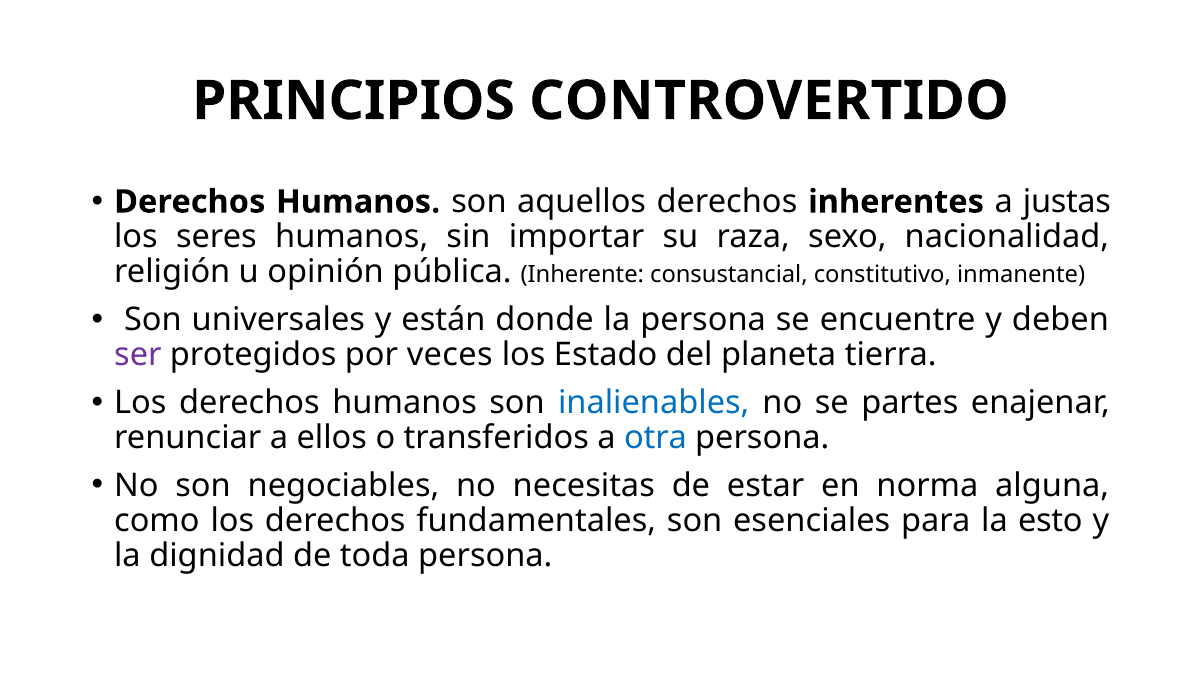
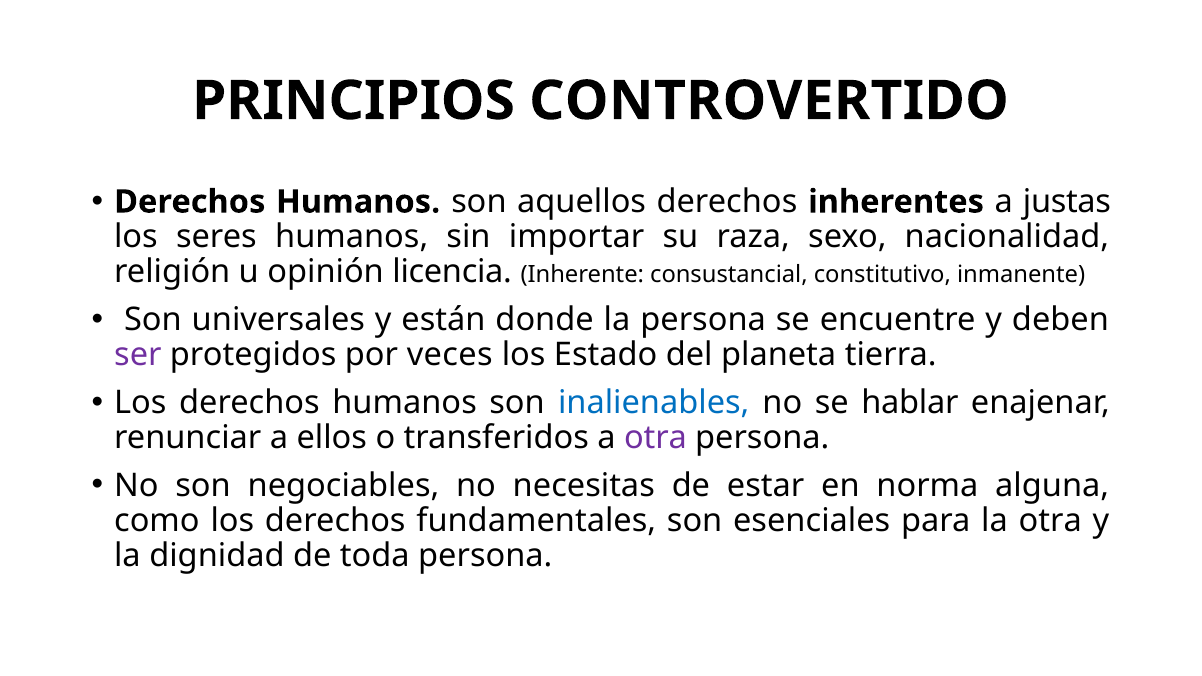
pública: pública -> licencia
partes: partes -> hablar
otra at (655, 438) colour: blue -> purple
la esto: esto -> otra
